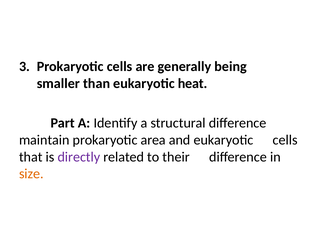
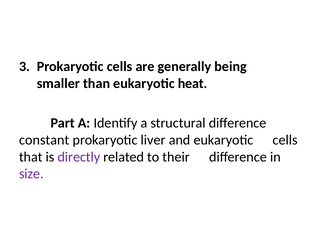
maintain: maintain -> constant
area: area -> liver
size colour: orange -> purple
